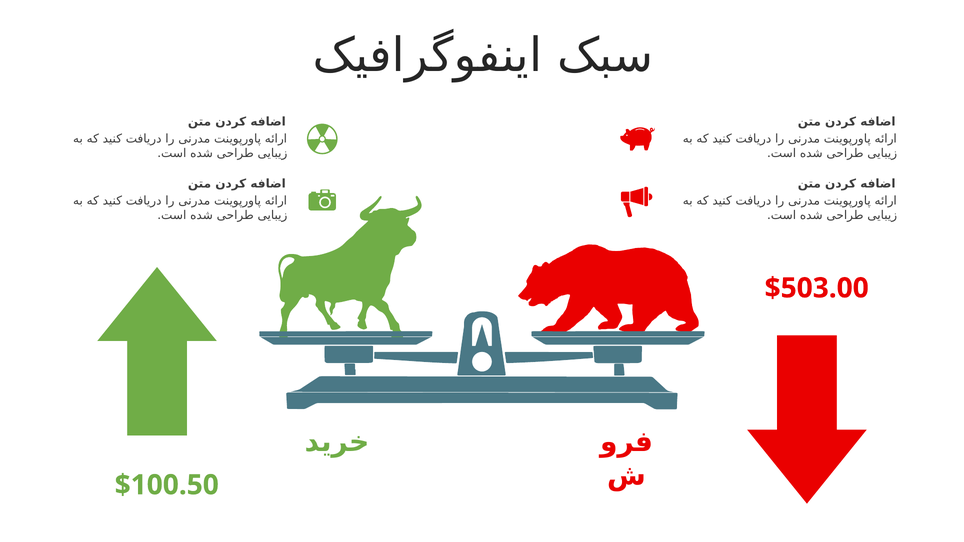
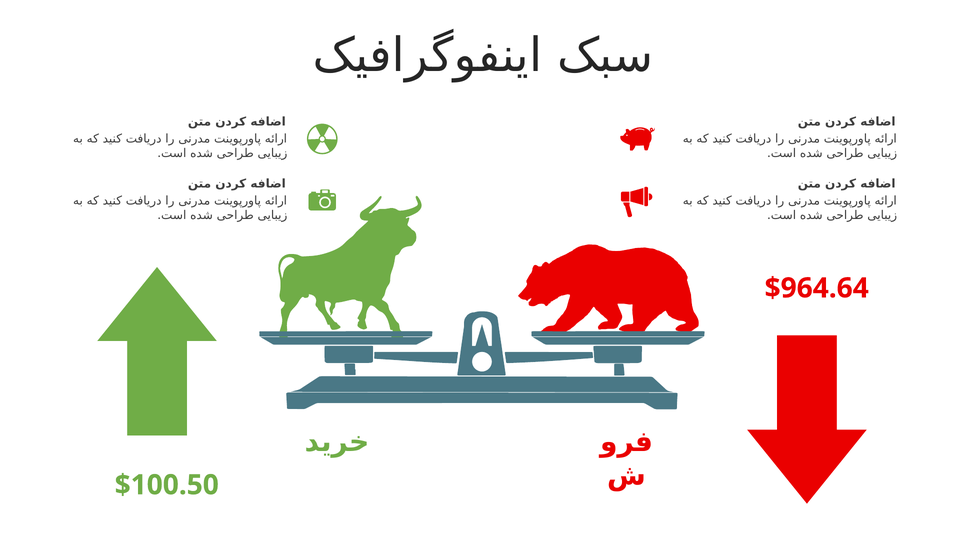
$503.00: $503.00 -> $964.64
